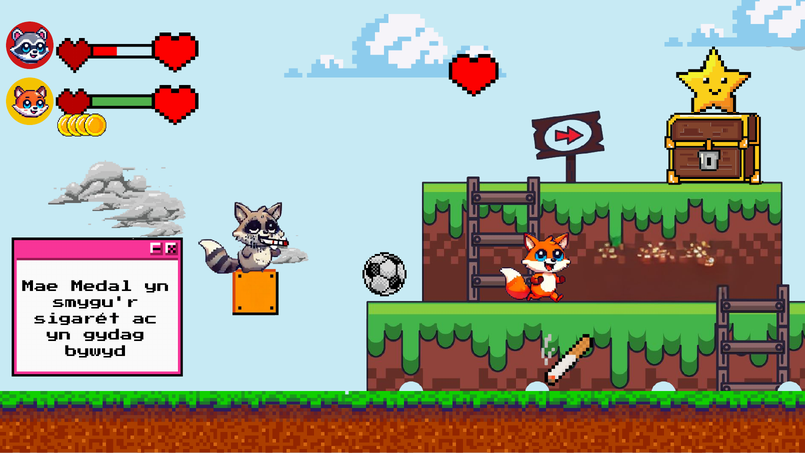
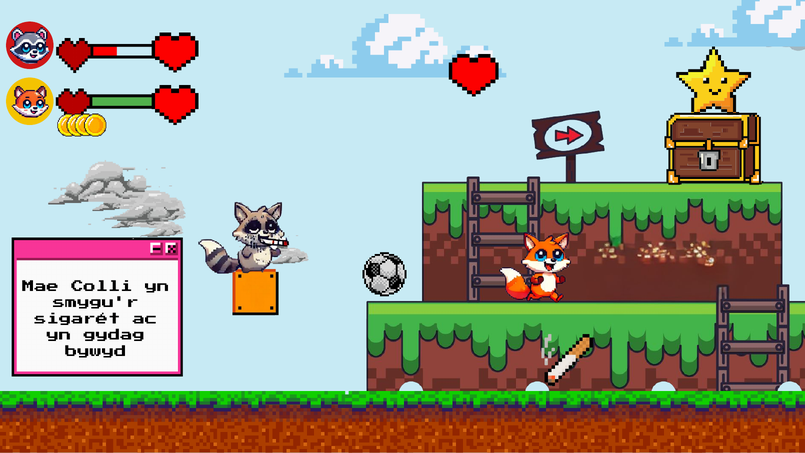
Medal: Medal -> Colli
